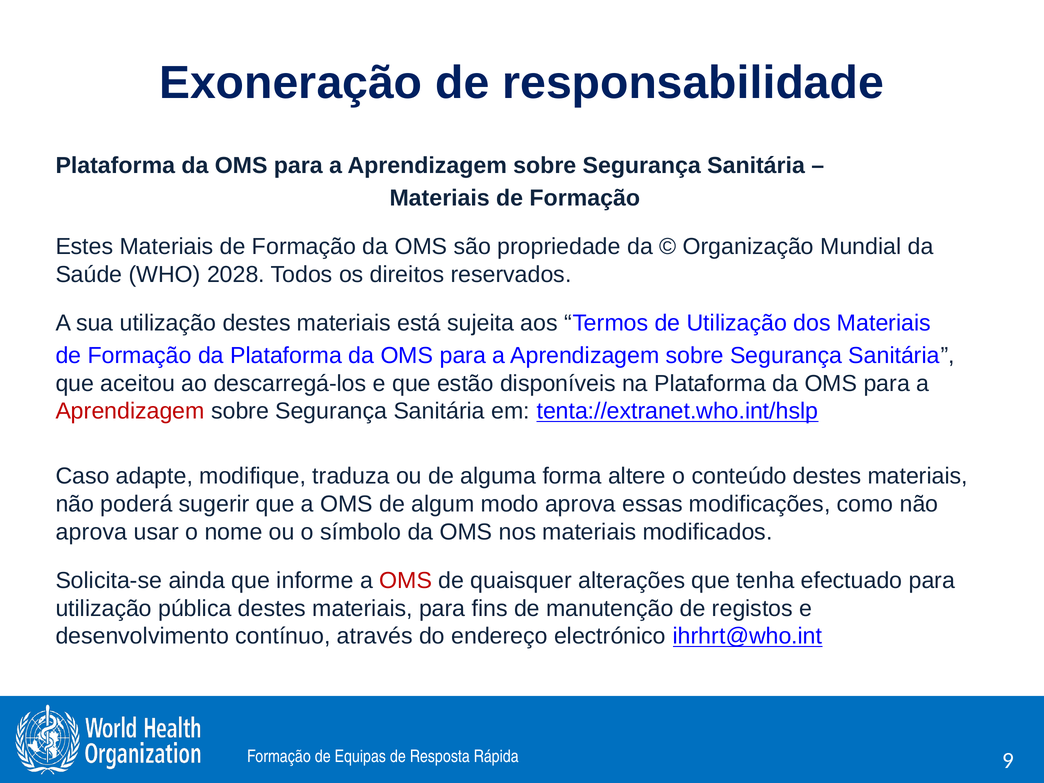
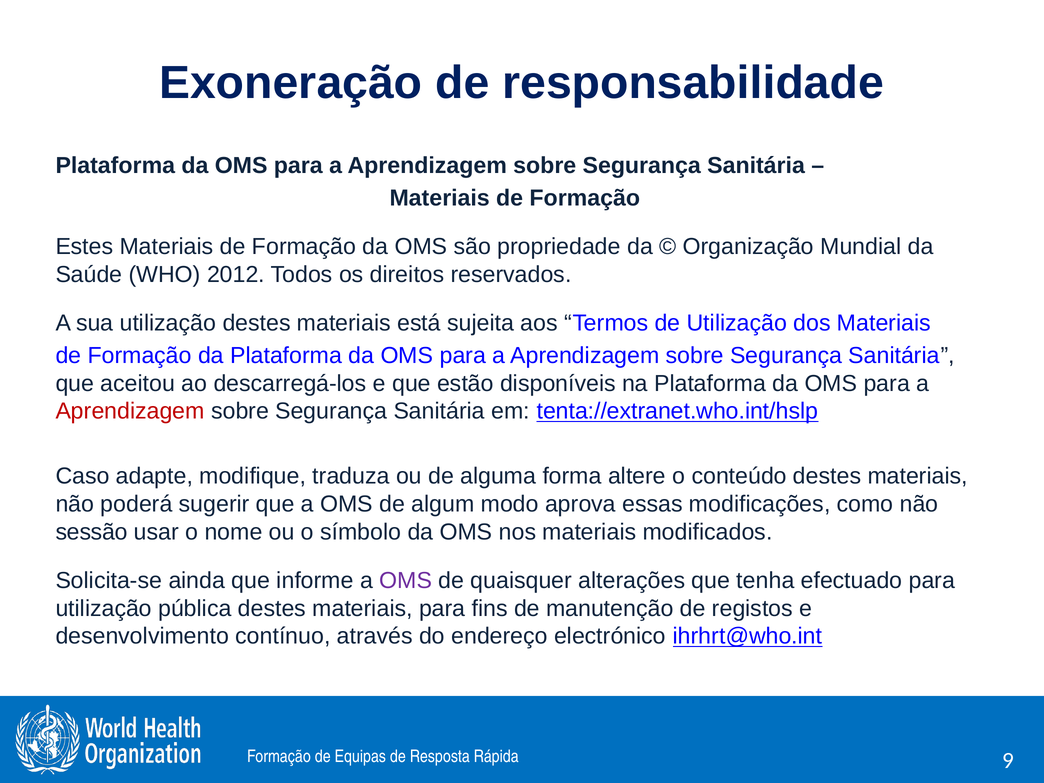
2028: 2028 -> 2012
aprova at (91, 532): aprova -> sessão
OMS at (406, 581) colour: red -> purple
